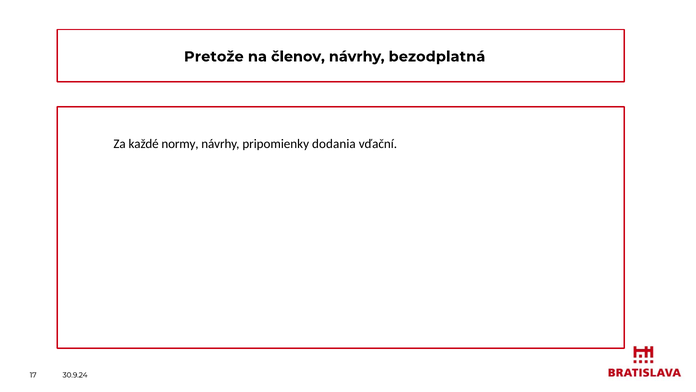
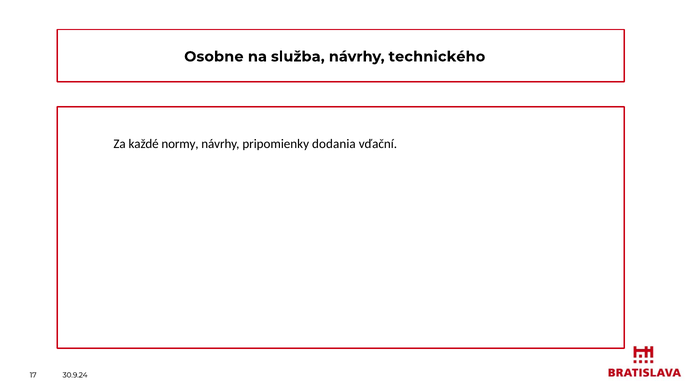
Pretože: Pretože -> Osobne
členov: členov -> služba
bezodplatná: bezodplatná -> technického
